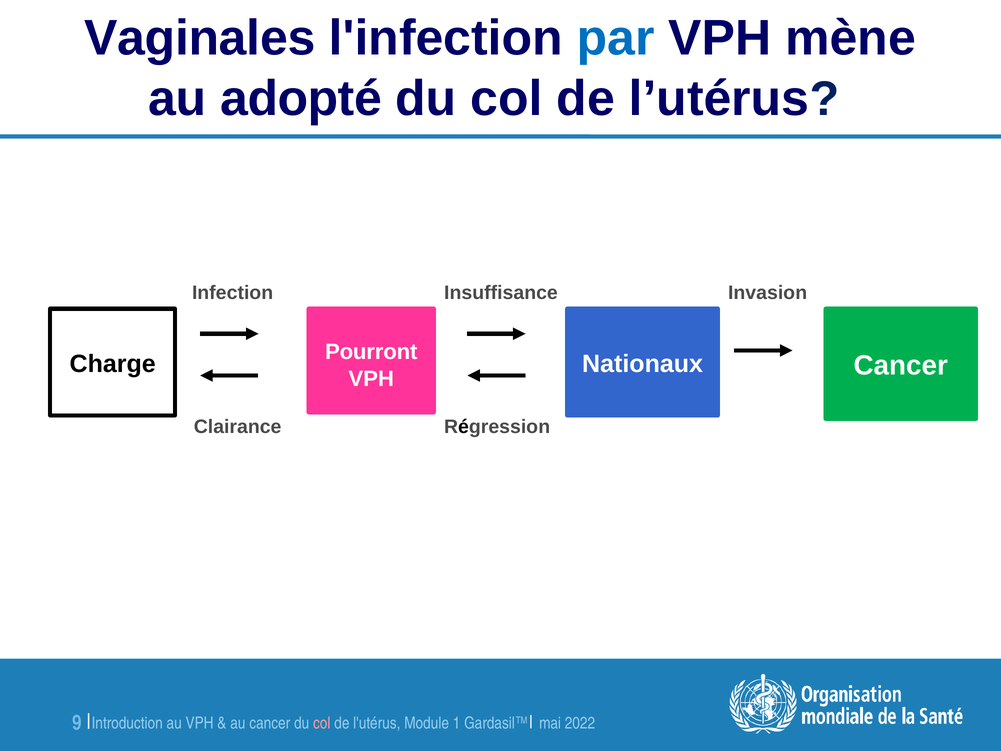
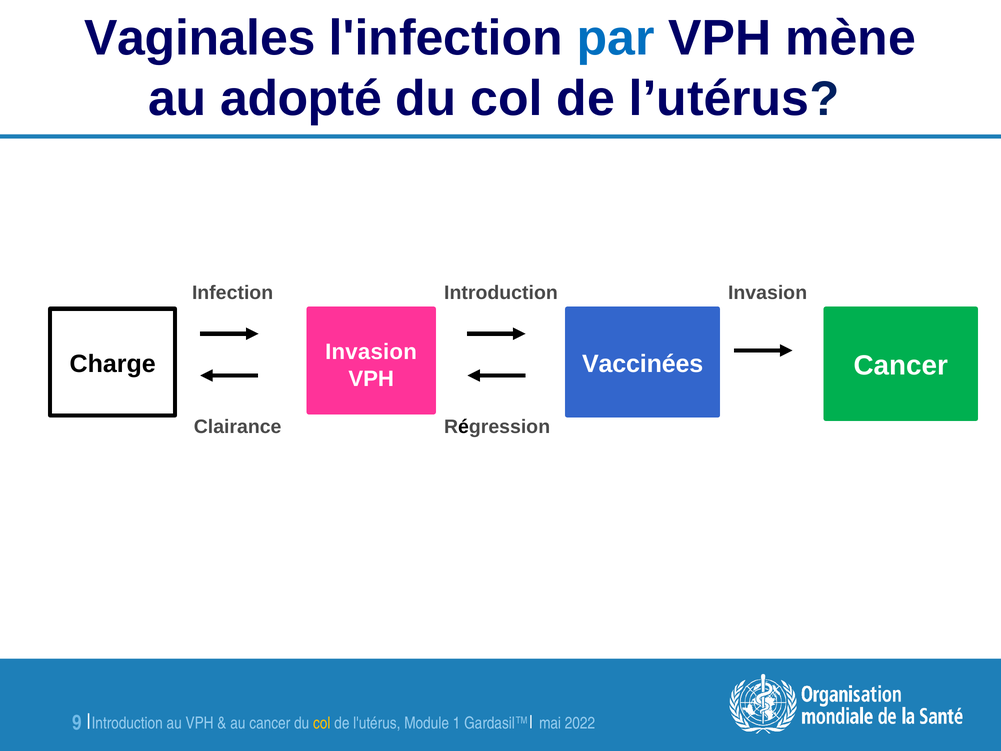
Infection Insuffisance: Insuffisance -> Introduction
Pourront at (371, 352): Pourront -> Invasion
Nationaux: Nationaux -> Vaccinées
col at (322, 723) colour: pink -> yellow
